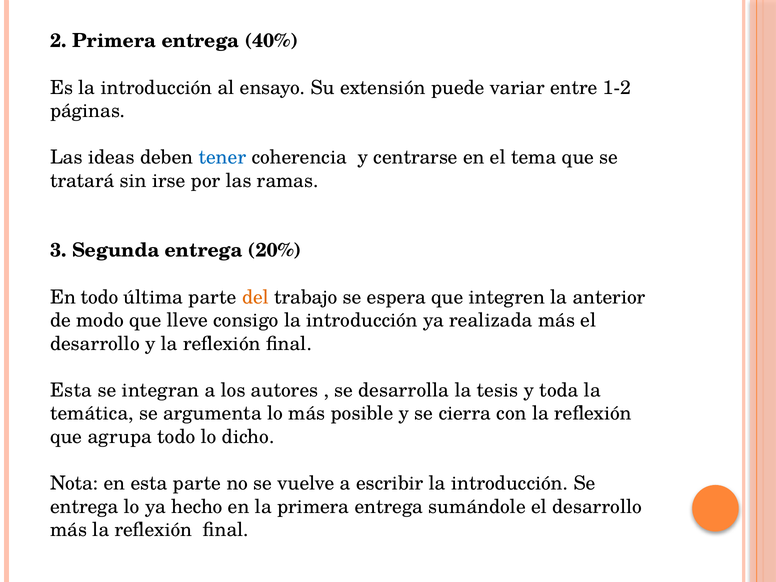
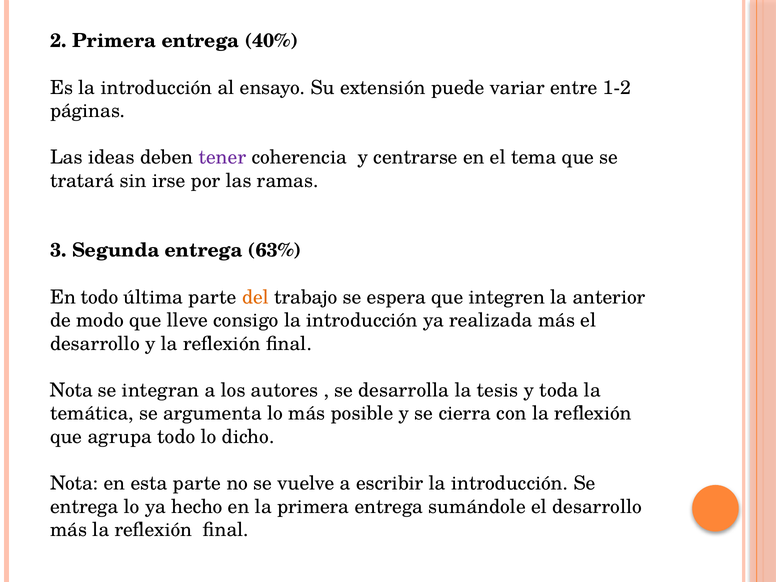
tener colour: blue -> purple
20%: 20% -> 63%
Esta at (71, 390): Esta -> Nota
